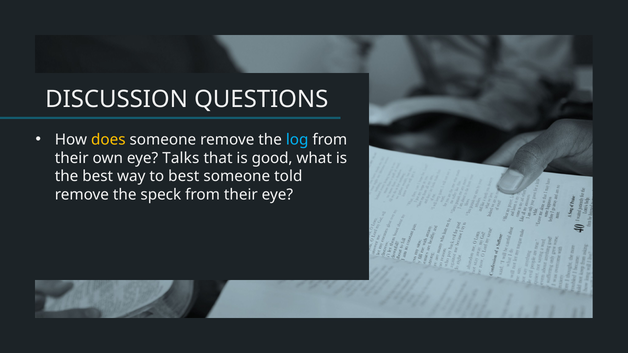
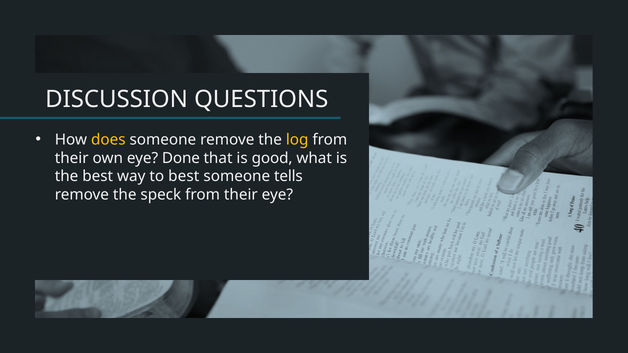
log colour: light blue -> yellow
Talks: Talks -> Done
told: told -> tells
